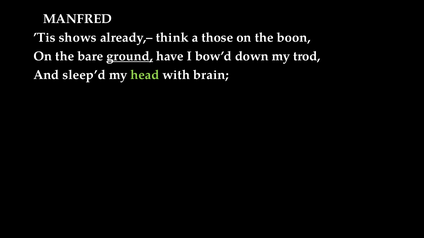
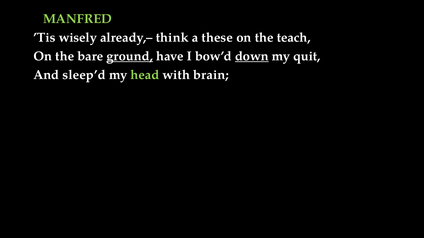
MANFRED colour: white -> light green
shows: shows -> wisely
those: those -> these
boon: boon -> teach
down underline: none -> present
trod: trod -> quit
